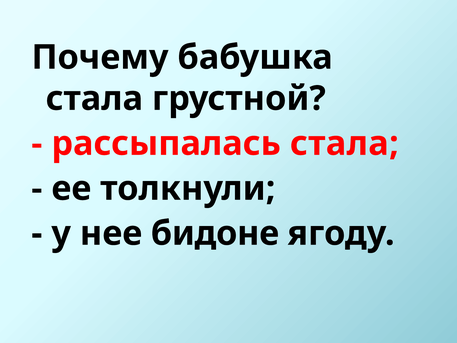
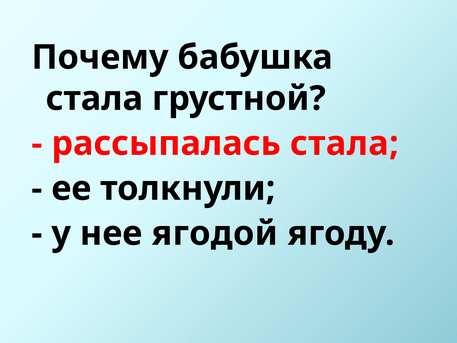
бидоне: бидоне -> ягодой
